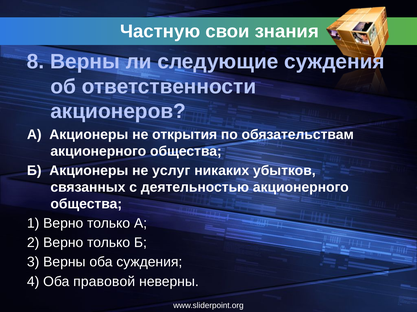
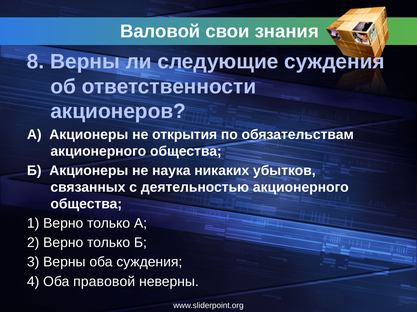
Частную: Частную -> Валовой
услуг: услуг -> наука
